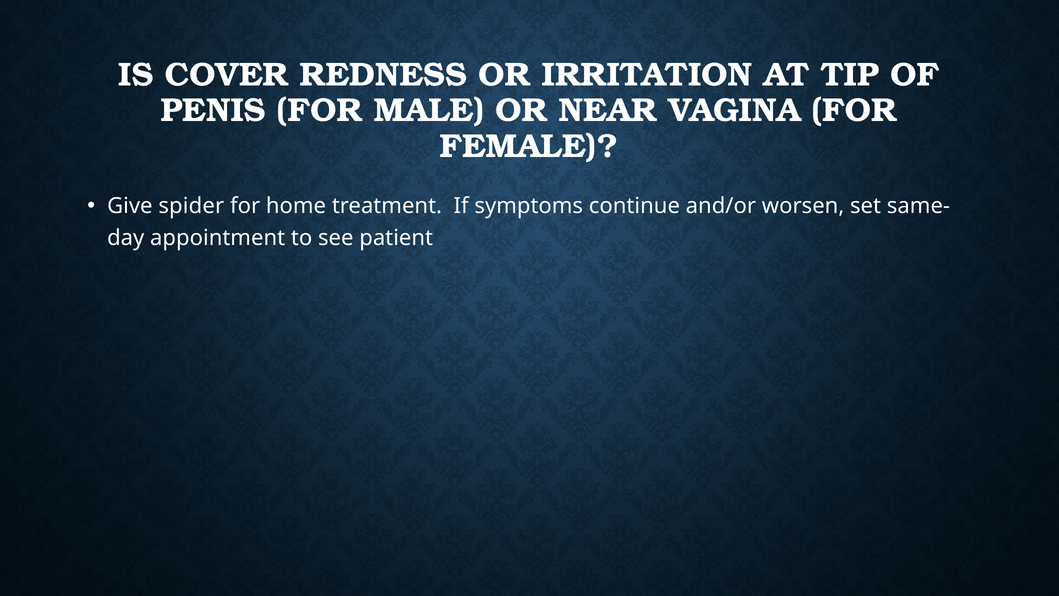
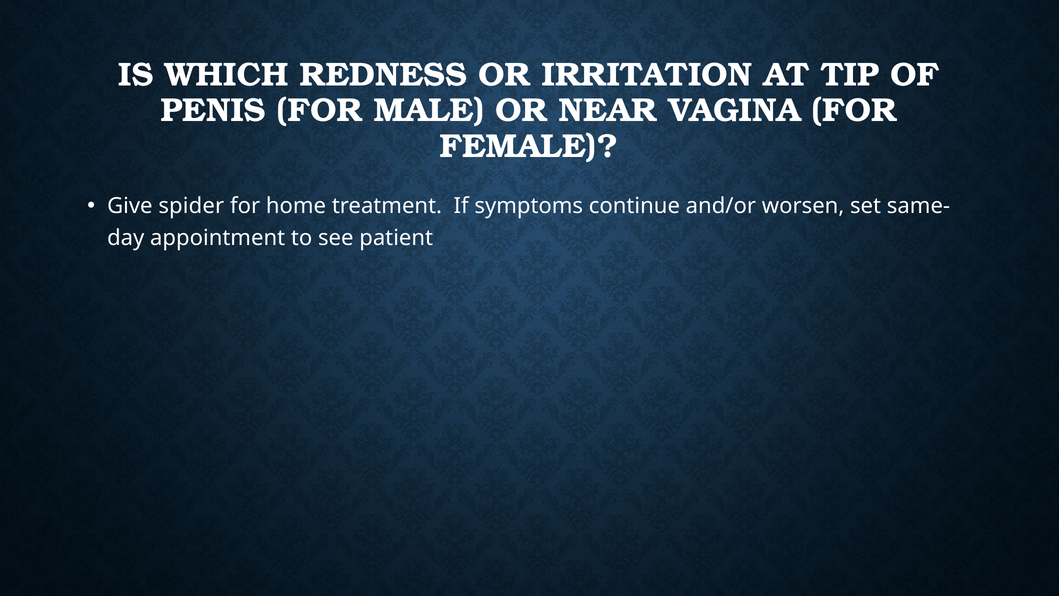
COVER: COVER -> WHICH
